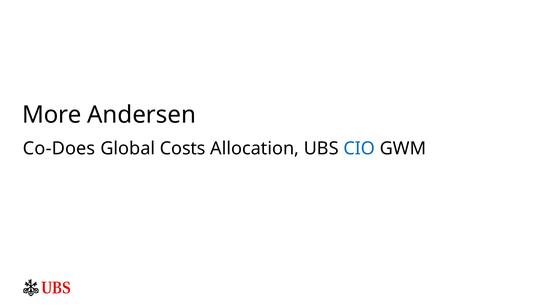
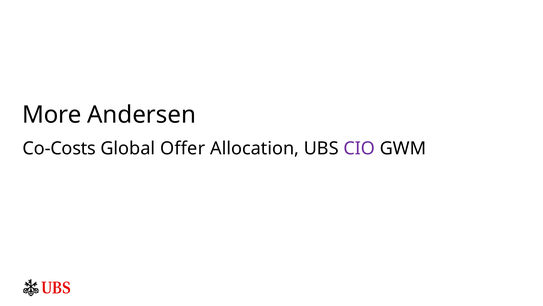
Co-Does: Co-Does -> Co-Costs
Costs: Costs -> Offer
CIO colour: blue -> purple
